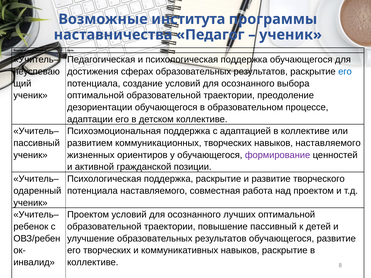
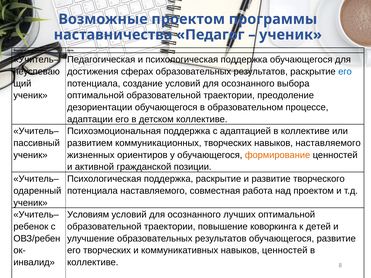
Возможные института: института -> проектом
формирование colour: purple -> orange
Проектом at (88, 215): Проектом -> Условиям
повышение пассивный: пассивный -> коворкинга
навыков раскрытие: раскрытие -> ценностей
